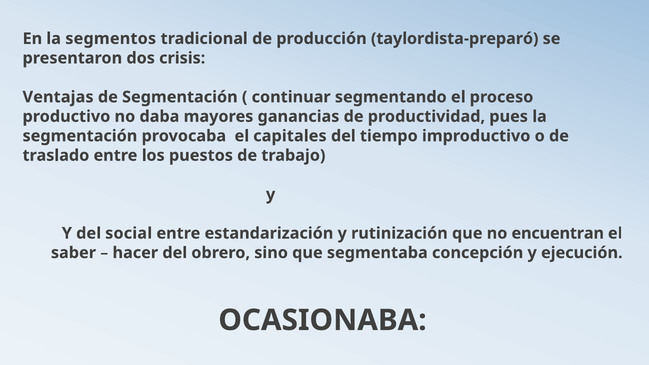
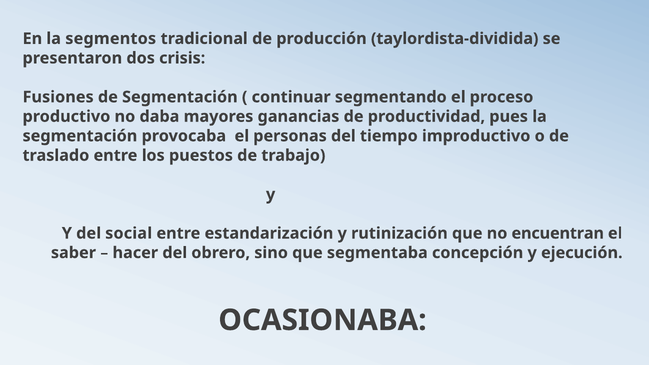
taylordista-preparó: taylordista-preparó -> taylordista-dividida
Ventajas: Ventajas -> Fusiones
capitales: capitales -> personas
